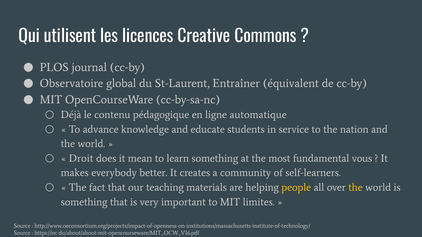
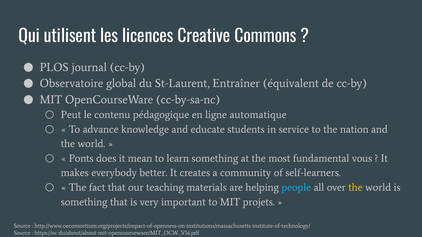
Déjà: Déjà -> Peut
Droit: Droit -> Ponts
people colour: yellow -> light blue
limites: limites -> projets
